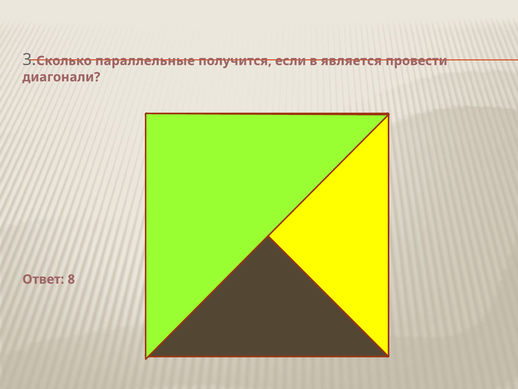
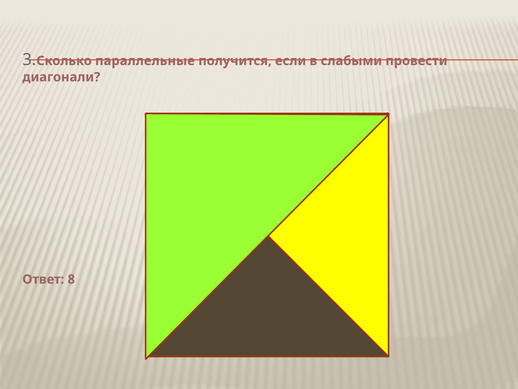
является: является -> слабыми
